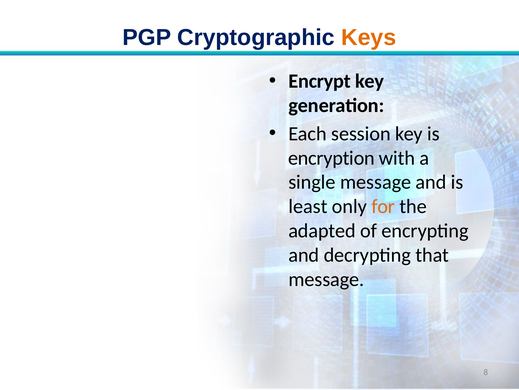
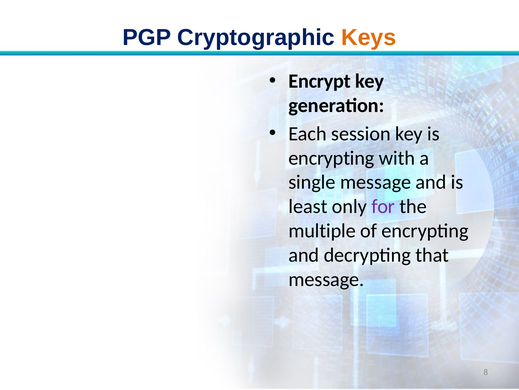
encryption at (331, 158): encryption -> encrypting
for colour: orange -> purple
adapted: adapted -> multiple
